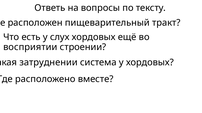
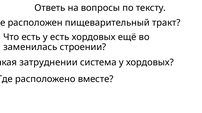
у слух: слух -> есть
восприятии: восприятии -> заменилась
